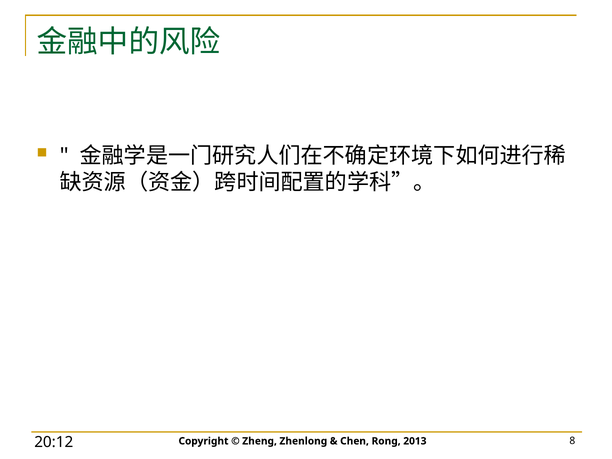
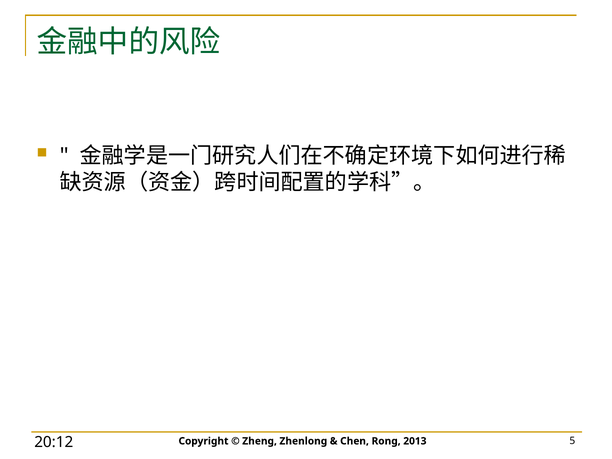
8: 8 -> 5
